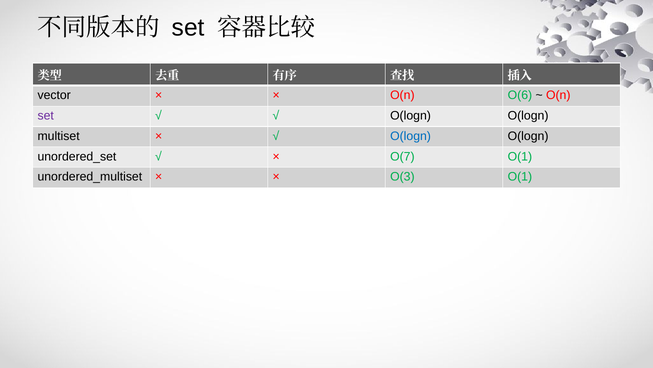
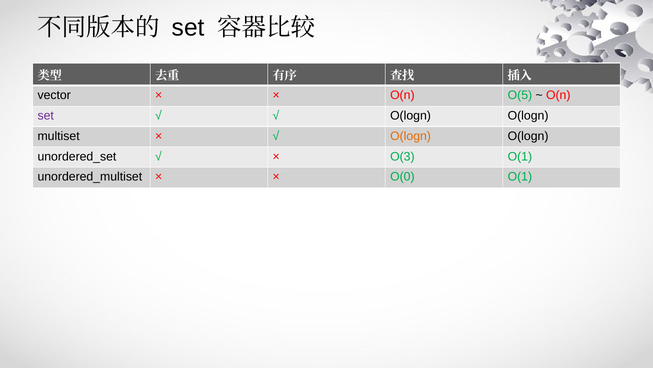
O(6: O(6 -> O(5
O(logn at (411, 136) colour: blue -> orange
O(7: O(7 -> O(3
O(3: O(3 -> O(0
